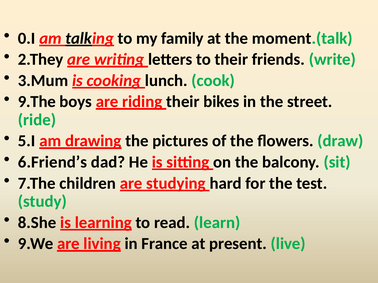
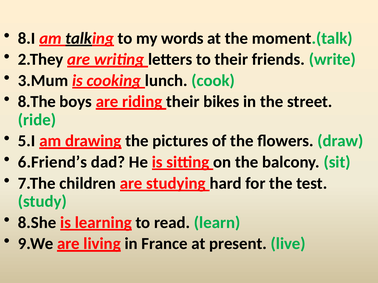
0.I: 0.I -> 8.I
family: family -> words
9.The: 9.The -> 8.The
